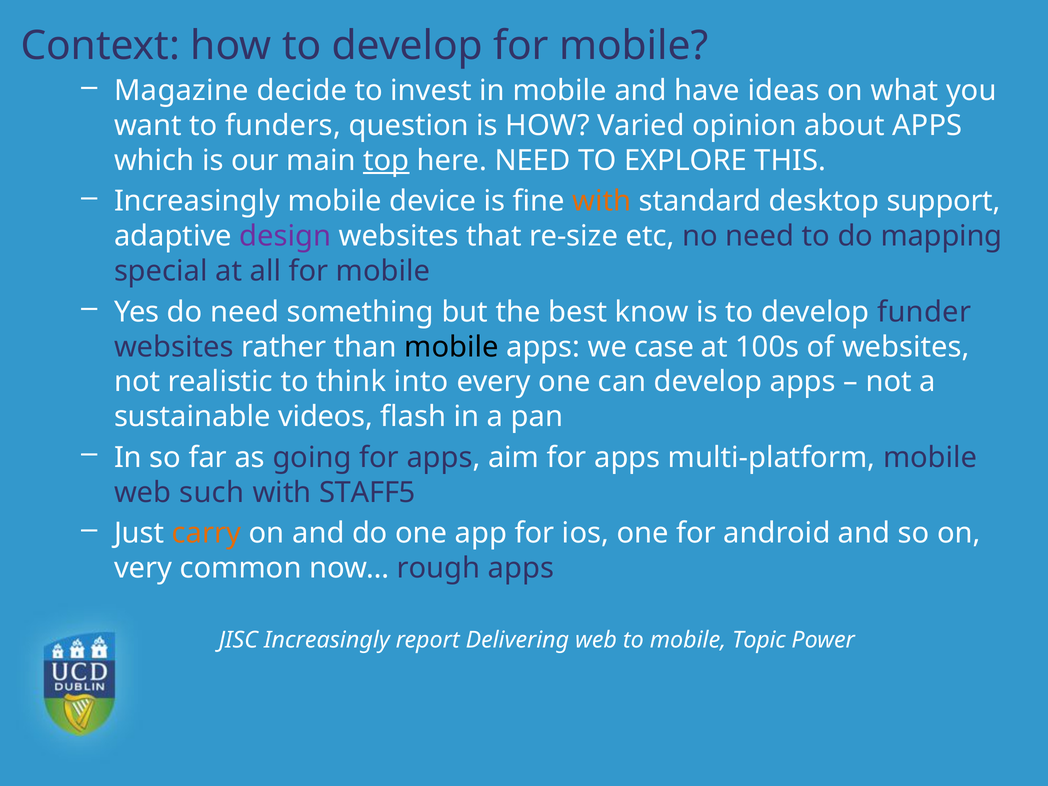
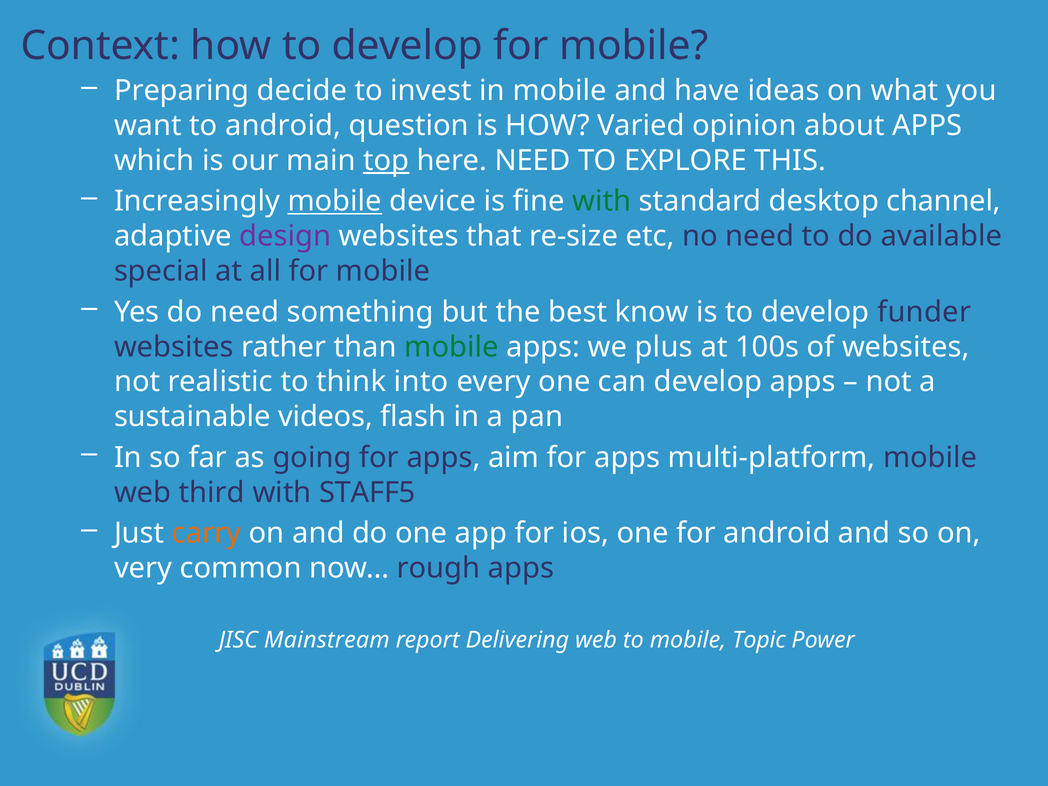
Magazine: Magazine -> Preparing
to funders: funders -> android
mobile at (335, 201) underline: none -> present
with at (602, 201) colour: orange -> green
support: support -> channel
mapping: mapping -> available
mobile at (451, 347) colour: black -> green
case: case -> plus
such: such -> third
JISC Increasingly: Increasingly -> Mainstream
